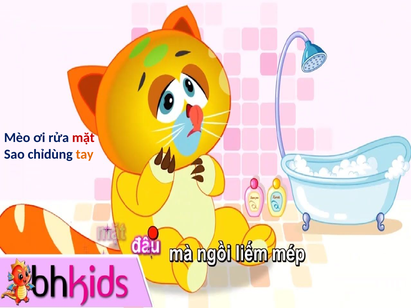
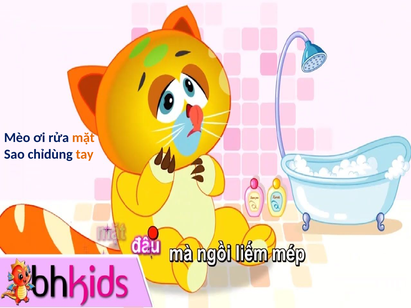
mặt colour: red -> orange
